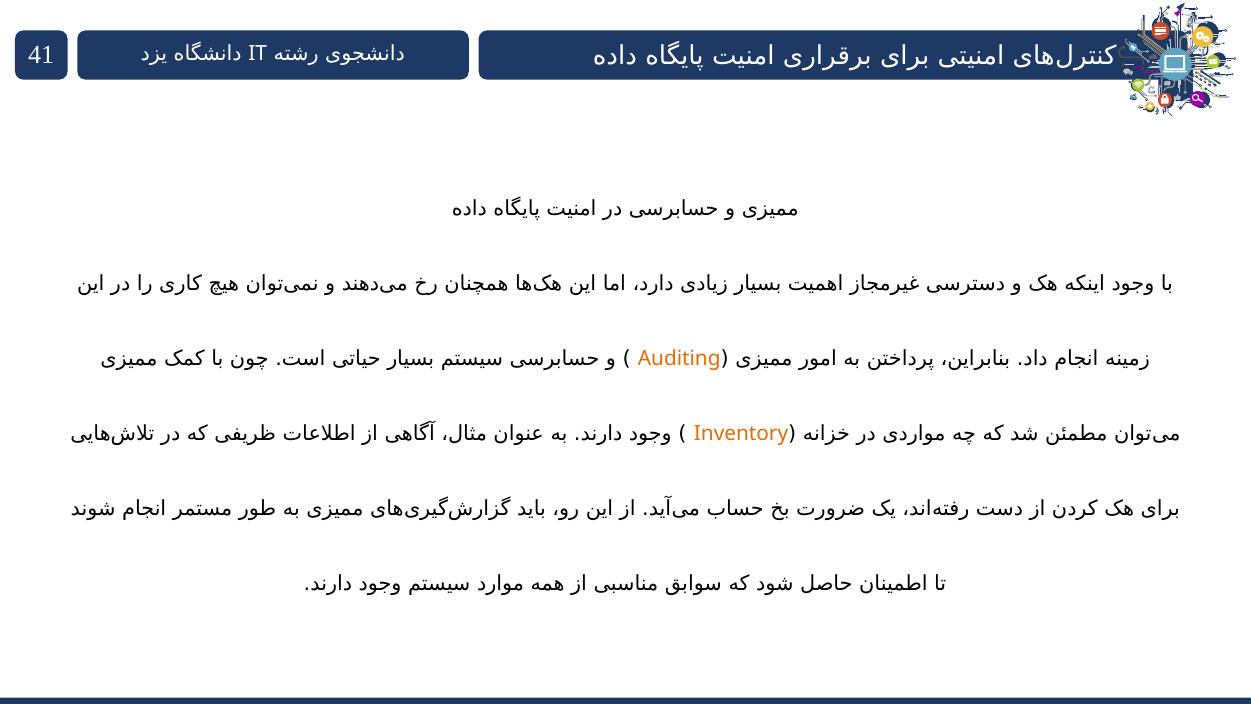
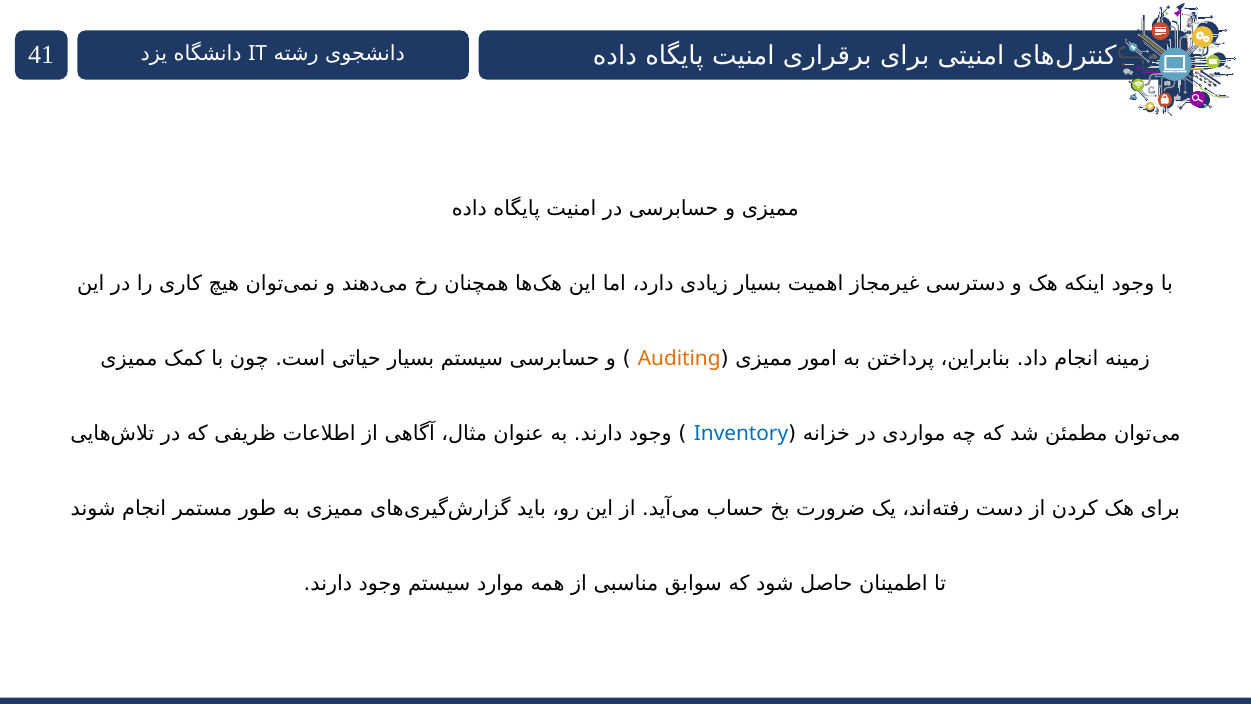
Inventory colour: orange -> blue
